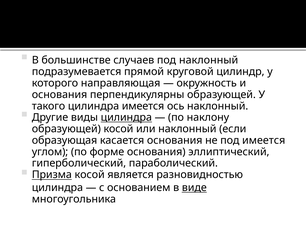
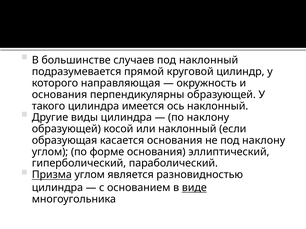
цилиндра at (126, 118) underline: present -> none
под имеется: имеется -> наклону
Призма косой: косой -> углом
